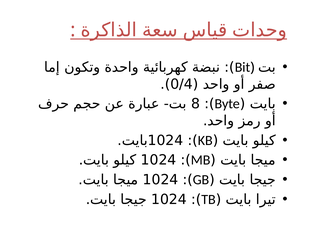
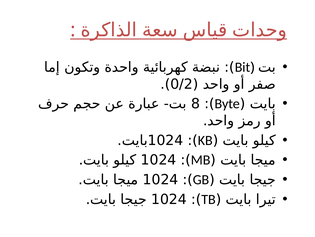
0/4: 0/4 -> 0/2
